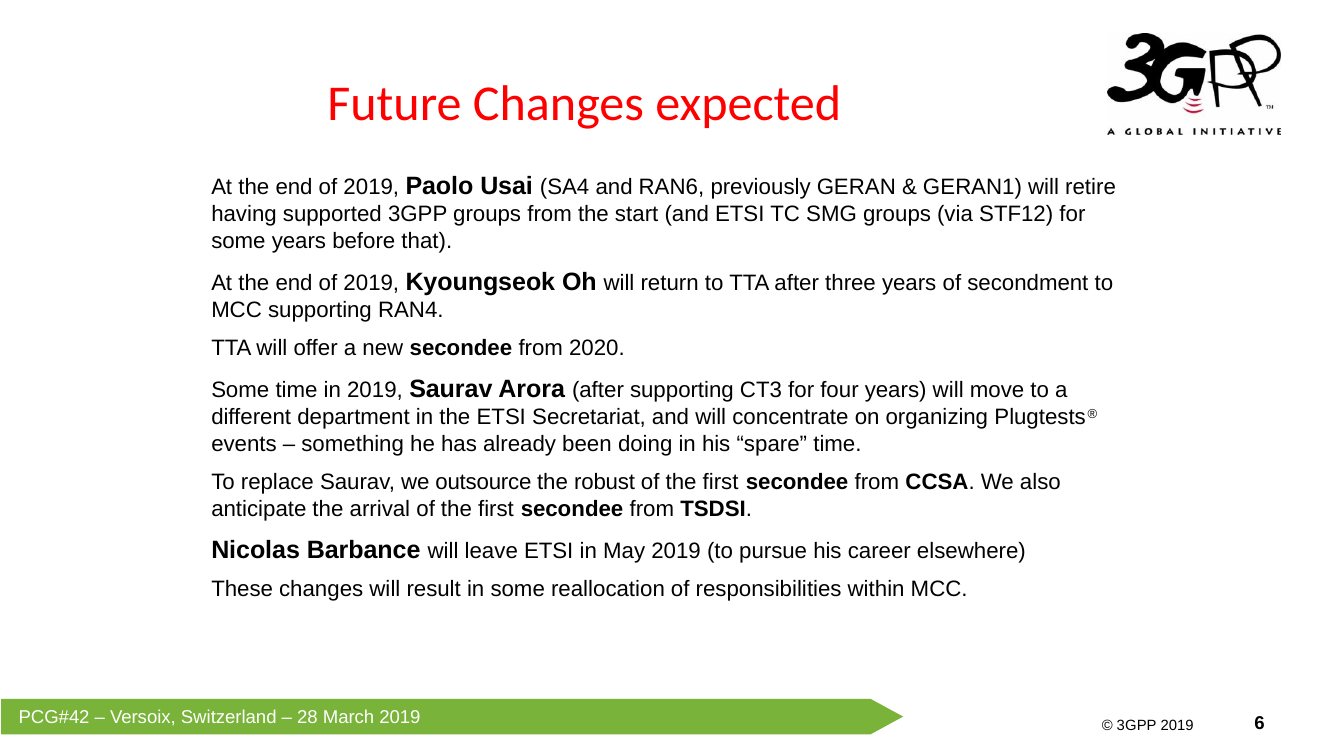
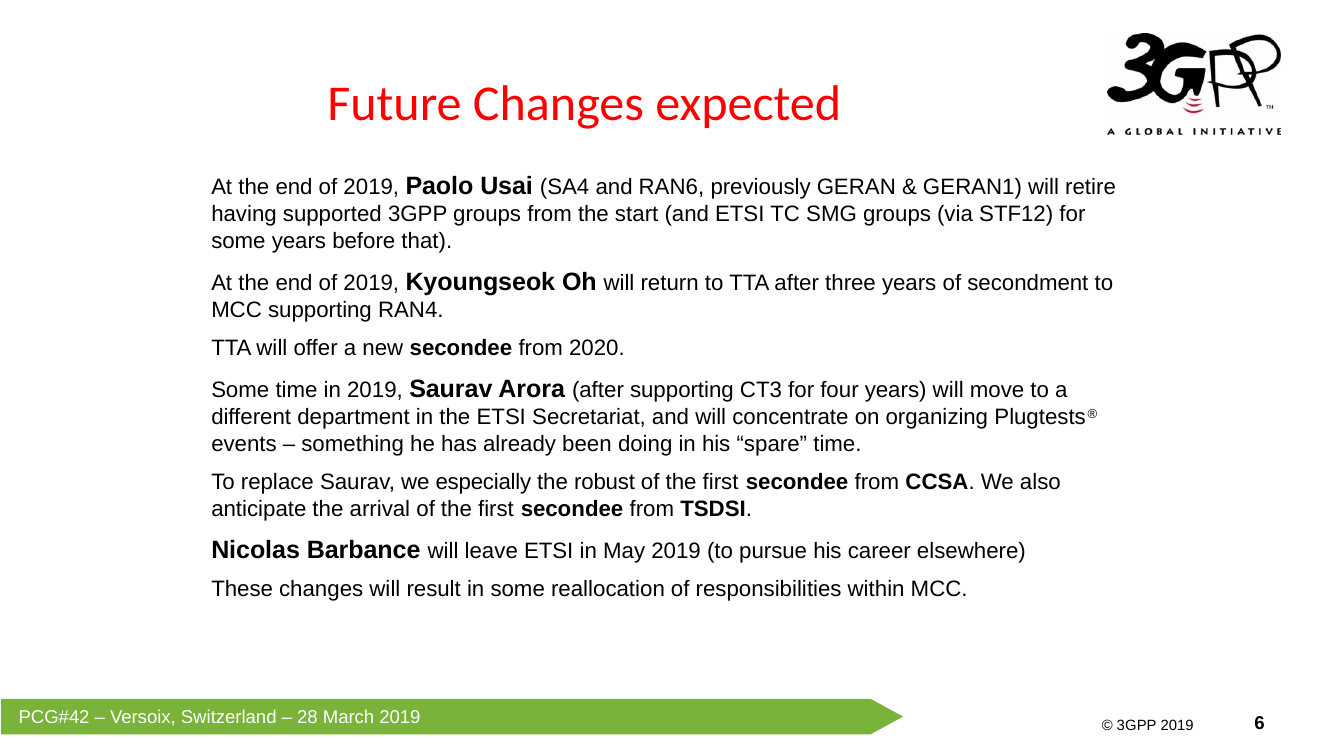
outsource: outsource -> especially
